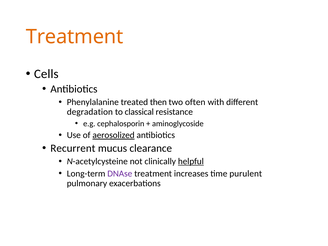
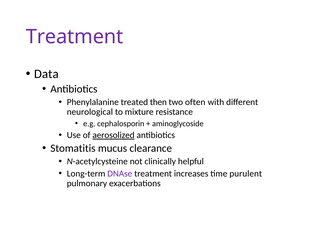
Treatment at (75, 37) colour: orange -> purple
Cells: Cells -> Data
degradation: degradation -> neurological
classical: classical -> mixture
Recurrent: Recurrent -> Stomatitis
helpful underline: present -> none
